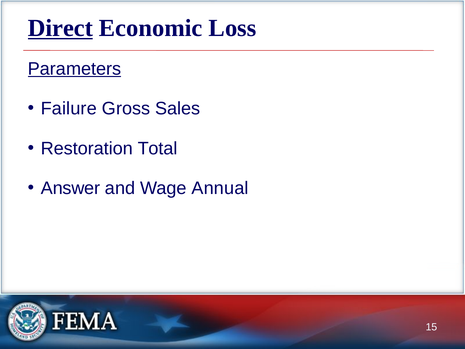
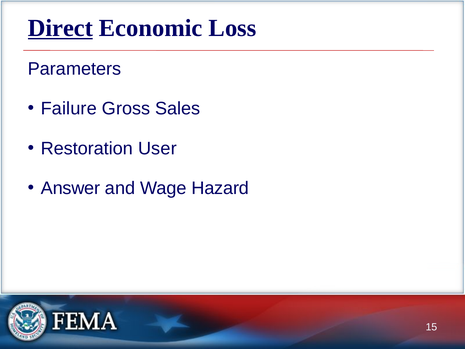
Parameters underline: present -> none
Total: Total -> User
Annual: Annual -> Hazard
